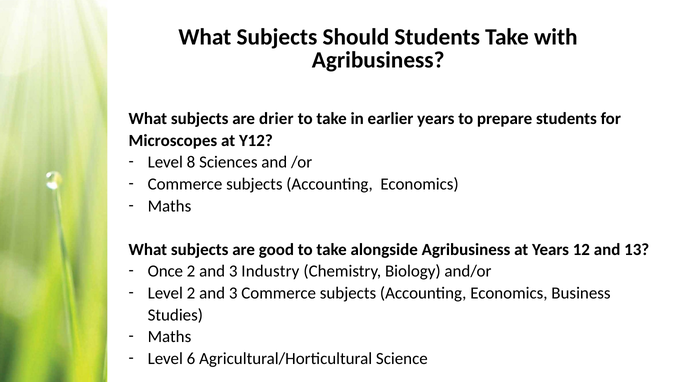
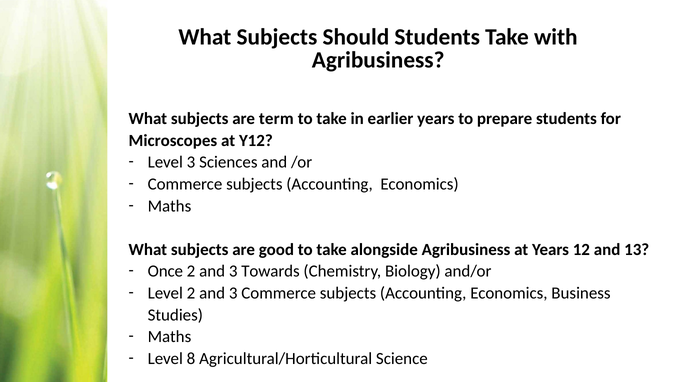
drier: drier -> term
Level 8: 8 -> 3
Industry: Industry -> Towards
6: 6 -> 8
